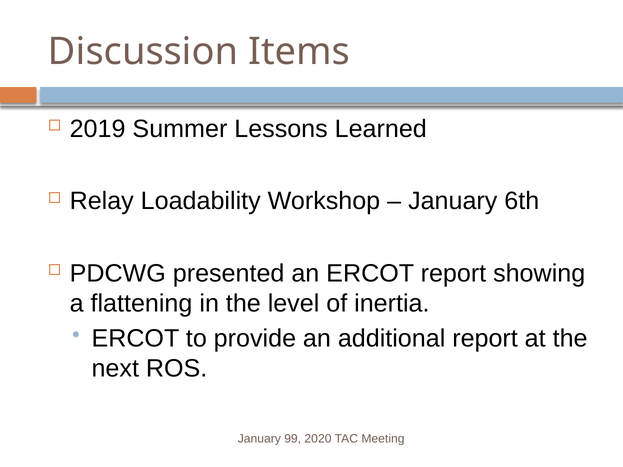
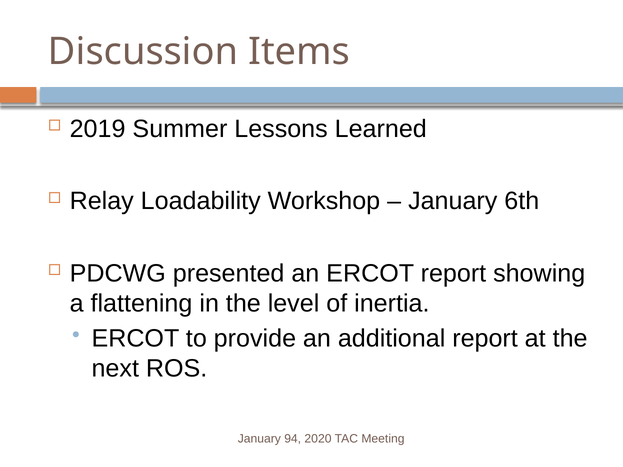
99: 99 -> 94
